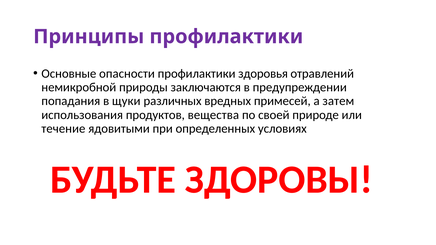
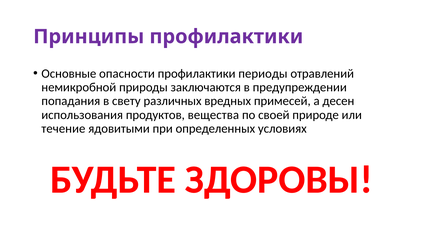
здоровья: здоровья -> периоды
щуки: щуки -> свету
затем: затем -> десен
